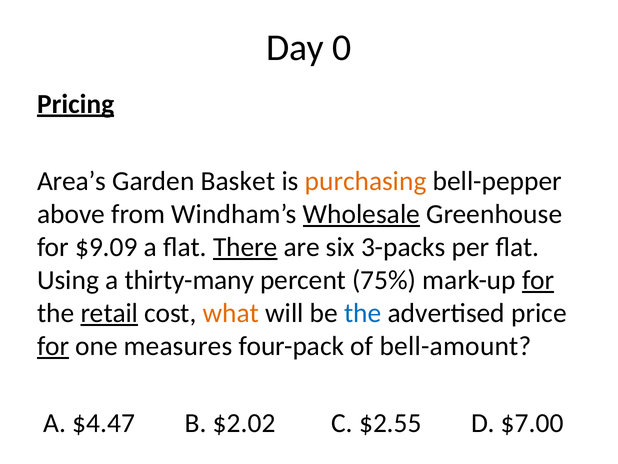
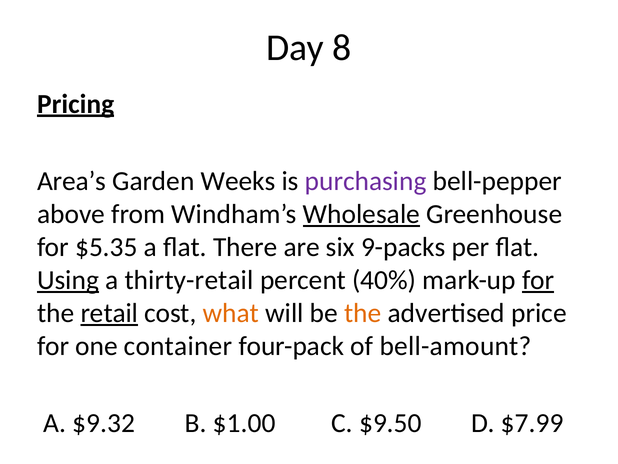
0: 0 -> 8
Basket: Basket -> Weeks
purchasing colour: orange -> purple
$9.09: $9.09 -> $5.35
There underline: present -> none
3-packs: 3-packs -> 9-packs
Using underline: none -> present
thirty-many: thirty-many -> thirty-retail
75%: 75% -> 40%
the at (363, 313) colour: blue -> orange
for at (53, 346) underline: present -> none
measures: measures -> container
$4.47: $4.47 -> $9.32
$2.02: $2.02 -> $1.00
$2.55: $2.55 -> $9.50
$7.00: $7.00 -> $7.99
